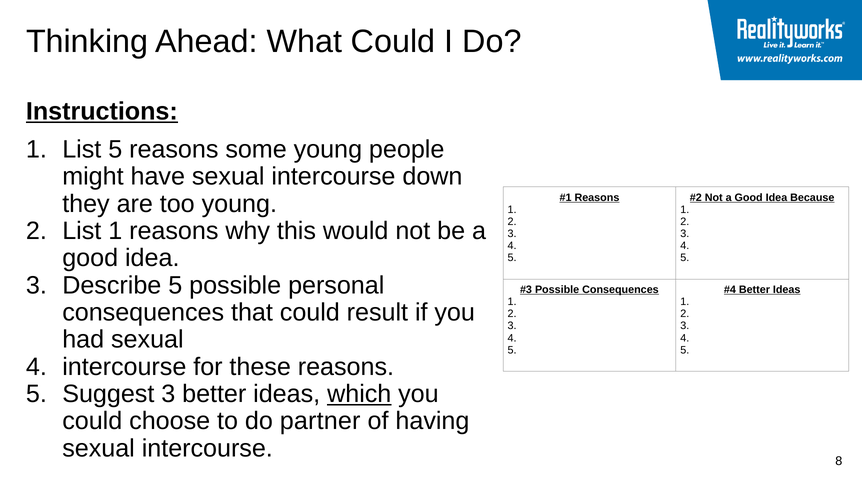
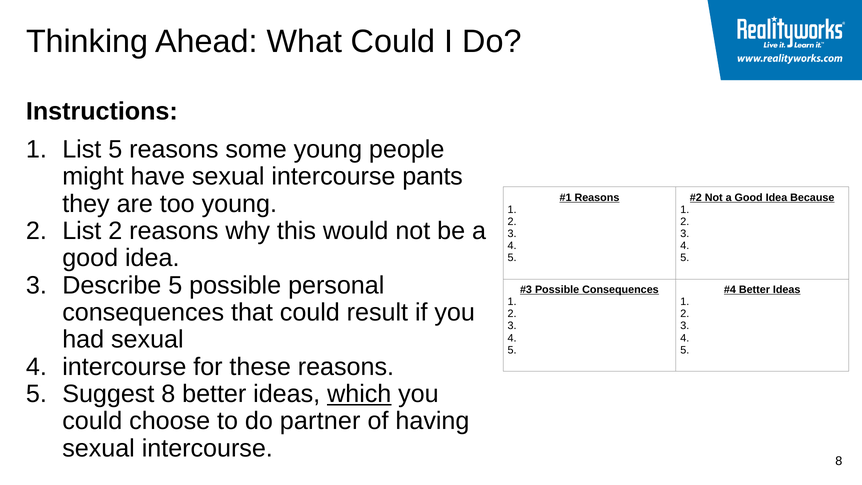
Instructions underline: present -> none
down: down -> pants
List 1: 1 -> 2
Suggest 3: 3 -> 8
